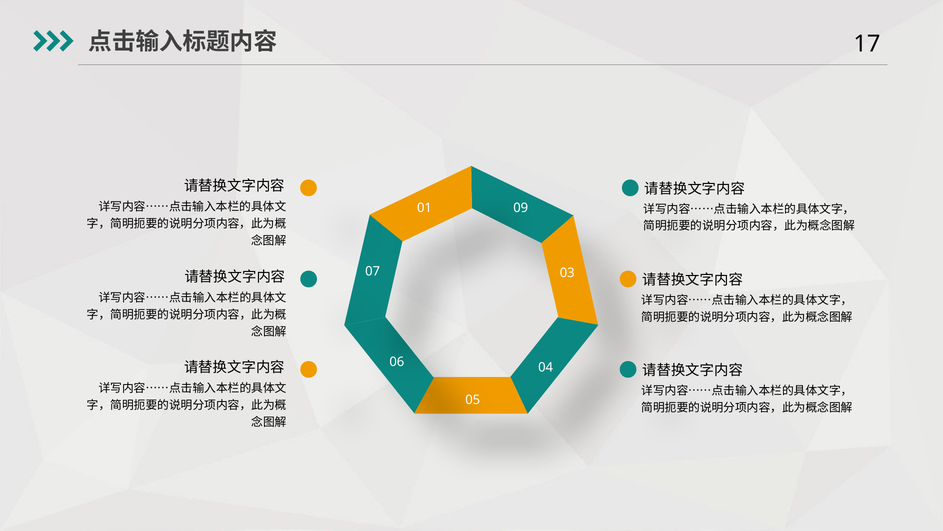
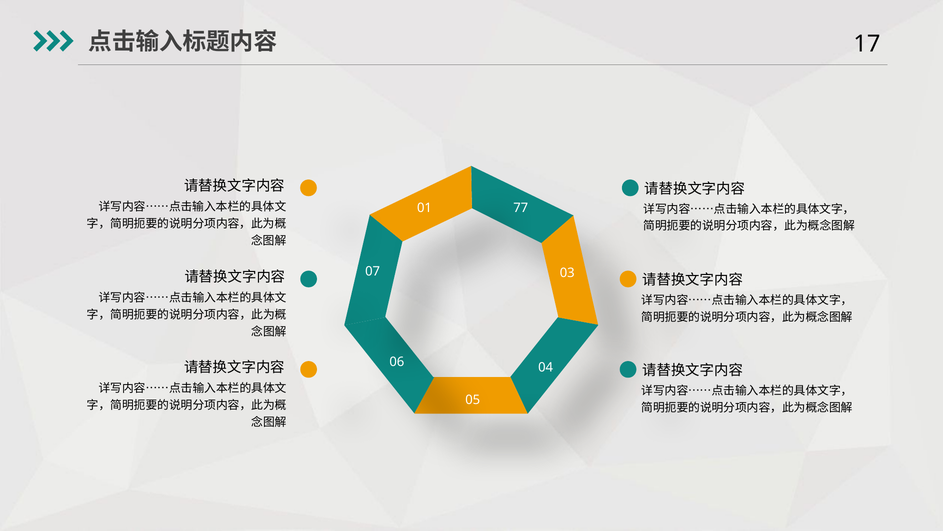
09: 09 -> 77
